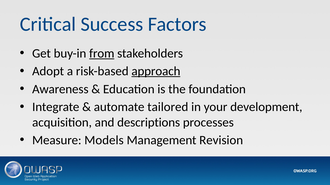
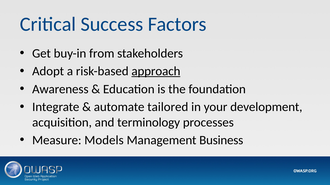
from underline: present -> none
descriptions: descriptions -> terminology
Revision: Revision -> Business
